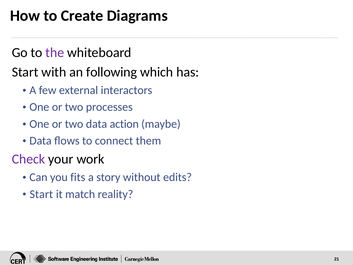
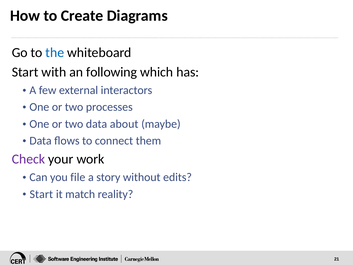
the colour: purple -> blue
action: action -> about
fits: fits -> file
